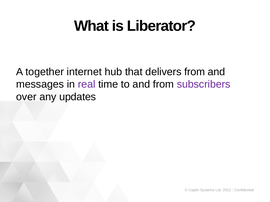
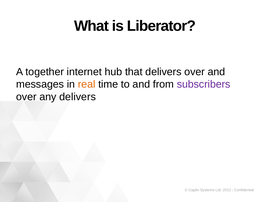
delivers from: from -> over
real colour: purple -> orange
any updates: updates -> delivers
